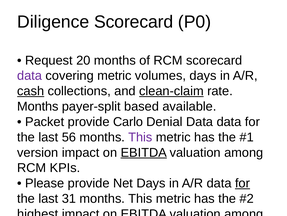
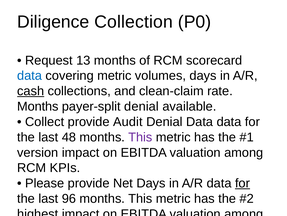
Diligence Scorecard: Scorecard -> Collection
20: 20 -> 13
data at (30, 75) colour: purple -> blue
clean-claim underline: present -> none
payer-split based: based -> denial
Packet at (45, 121): Packet -> Collect
Carlo: Carlo -> Audit
56: 56 -> 48
EBITDA at (144, 152) underline: present -> none
31: 31 -> 96
